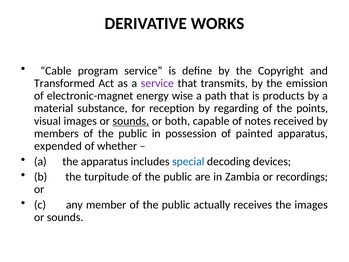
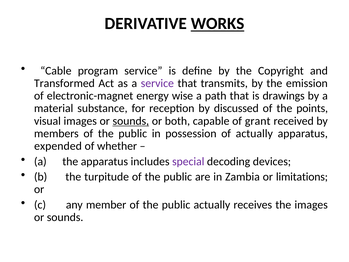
WORKS underline: none -> present
products: products -> drawings
regarding: regarding -> discussed
notes: notes -> grant
of painted: painted -> actually
special colour: blue -> purple
recordings: recordings -> limitations
